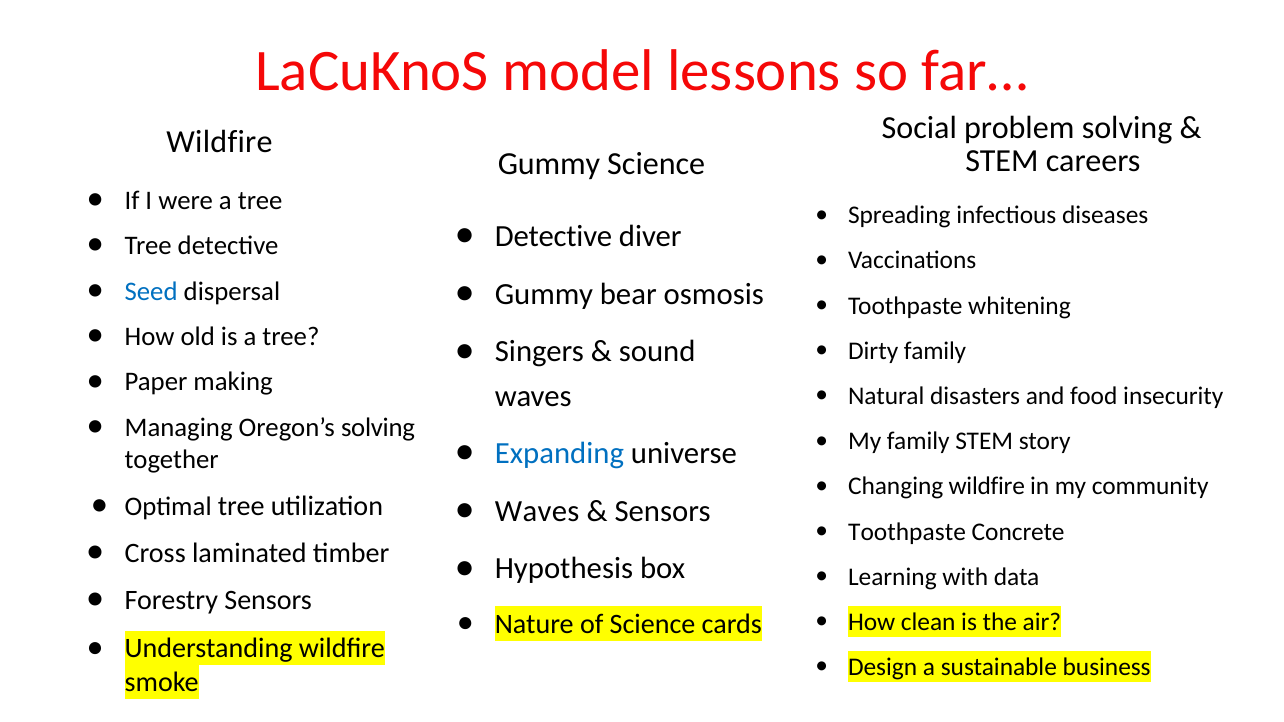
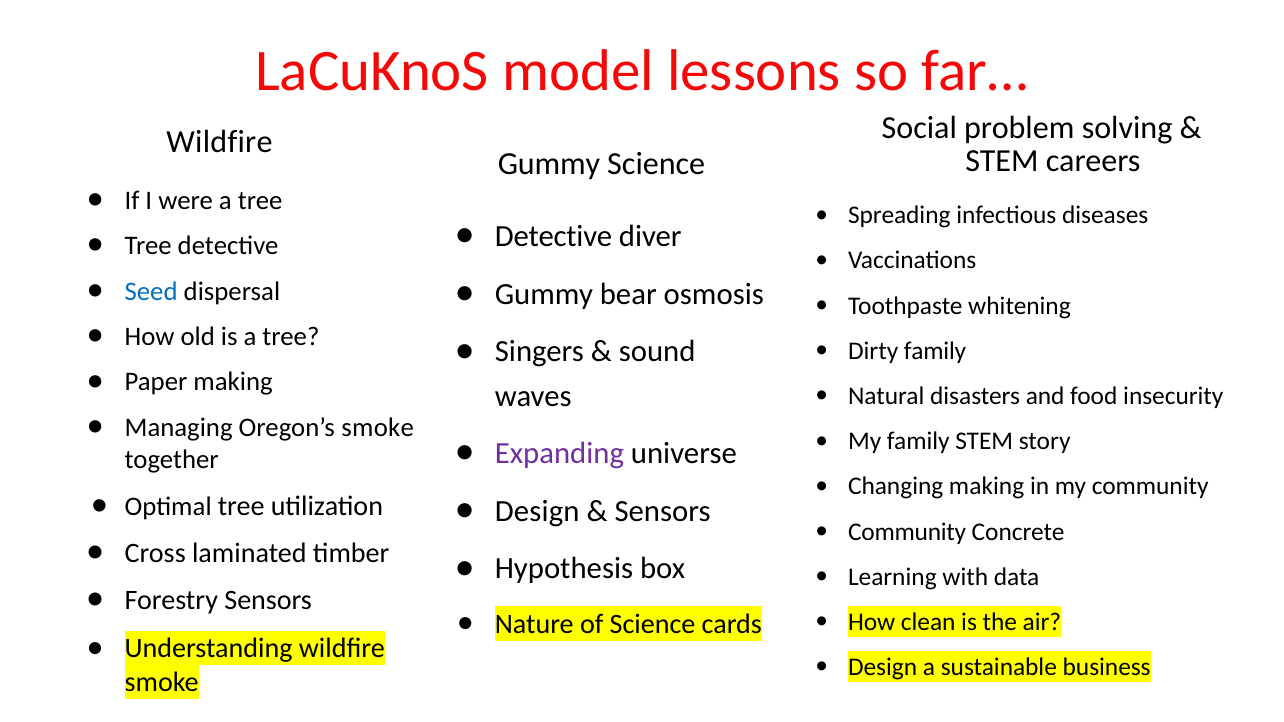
Oregon’s solving: solving -> smoke
Expanding colour: blue -> purple
Changing wildfire: wildfire -> making
Waves at (537, 511): Waves -> Design
Toothpaste at (907, 532): Toothpaste -> Community
